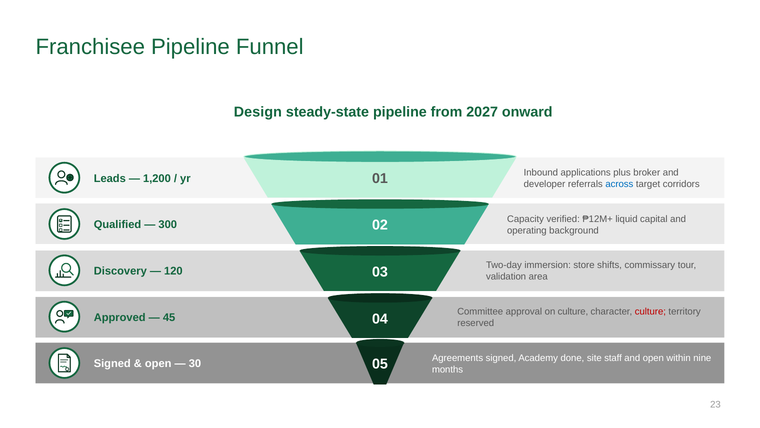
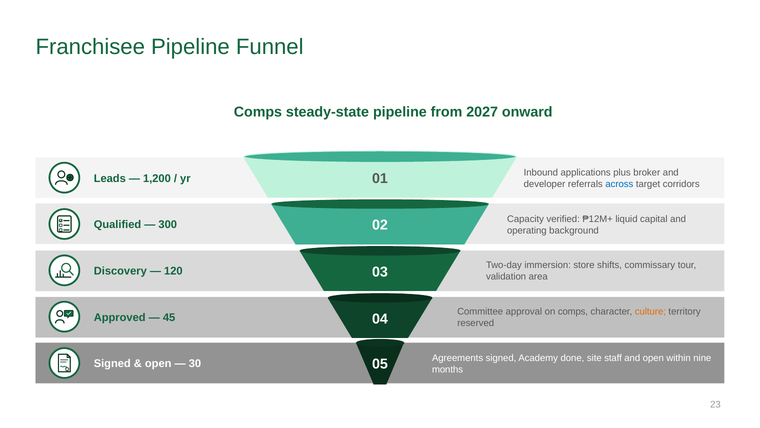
Design at (258, 112): Design -> Comps
on culture: culture -> comps
culture at (650, 311) colour: red -> orange
